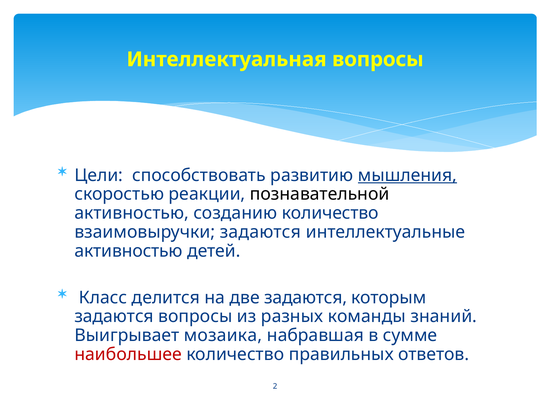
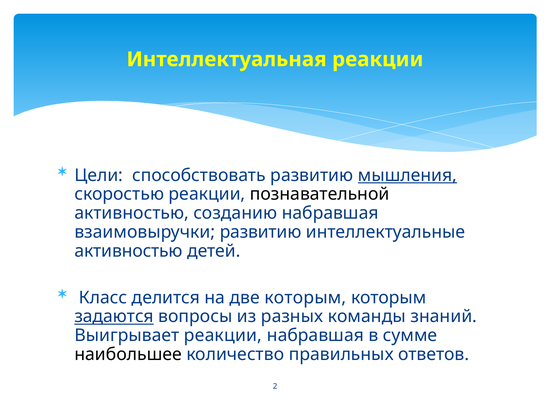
Интеллектуальная вопросы: вопросы -> реакции
созданию количество: количество -> набравшая
взаимовыручки задаются: задаются -> развитию
две задаются: задаются -> которым
задаются at (114, 317) underline: none -> present
Выигрывает мозаика: мозаика -> реакции
наибольшее colour: red -> black
